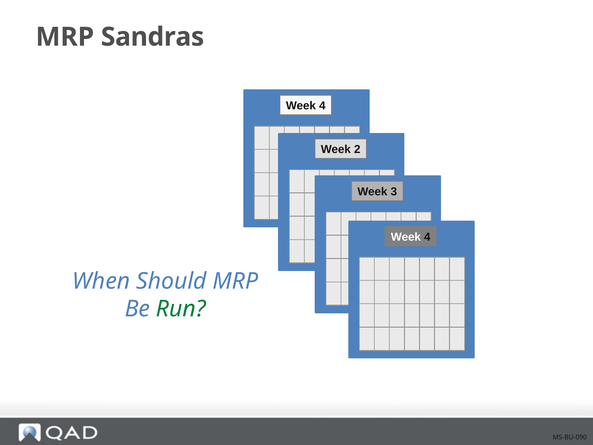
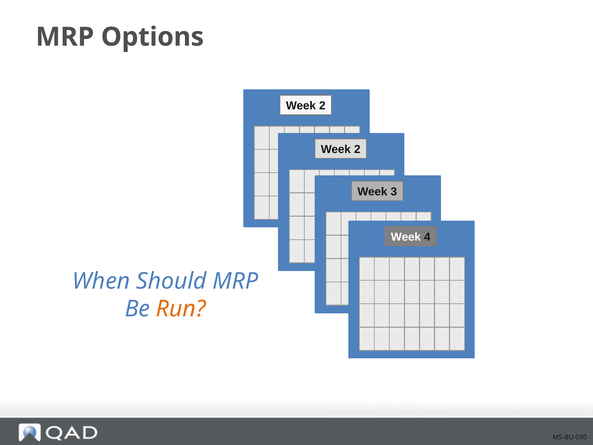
Sandras: Sandras -> Options
4 at (322, 106): 4 -> 2
Run colour: green -> orange
